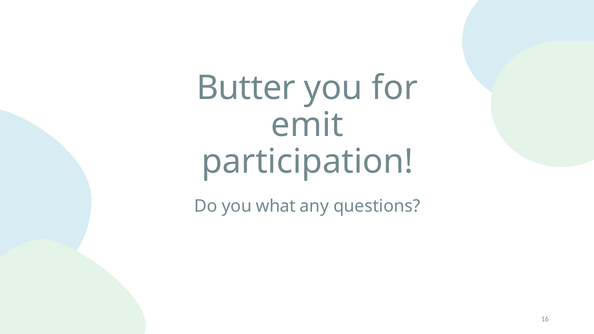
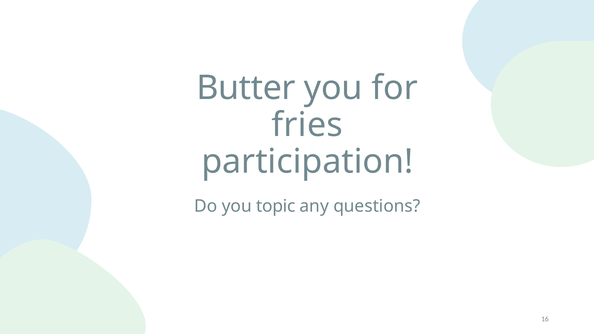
emit: emit -> fries
what: what -> topic
